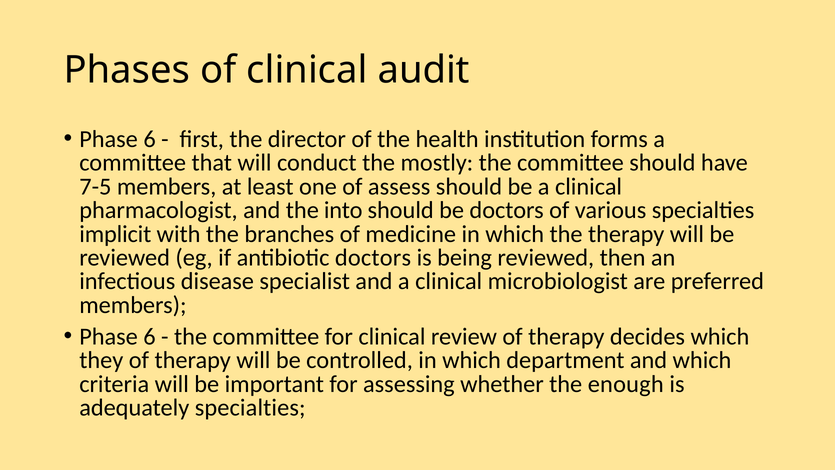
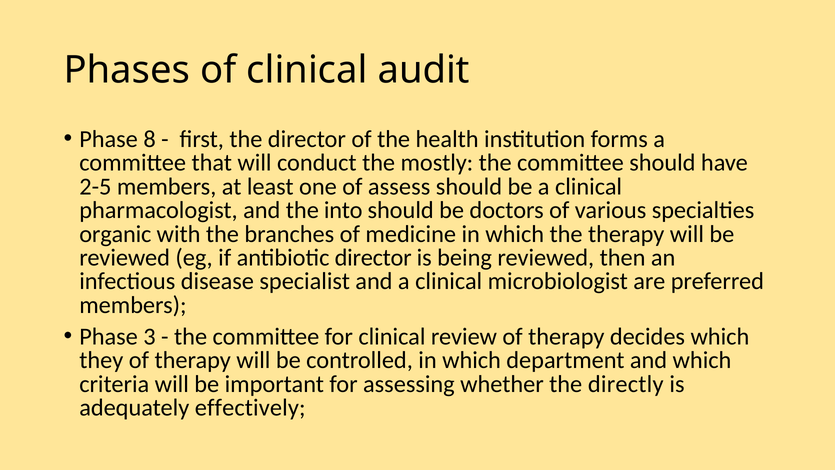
6 at (150, 139): 6 -> 8
7-5: 7-5 -> 2-5
implicit: implicit -> organic
antibiotic doctors: doctors -> director
6 at (150, 336): 6 -> 3
enough: enough -> directly
adequately specialties: specialties -> effectively
